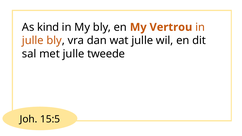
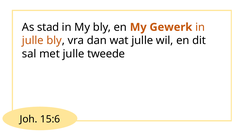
kind: kind -> stad
Vertrou: Vertrou -> Gewerk
15:5: 15:5 -> 15:6
